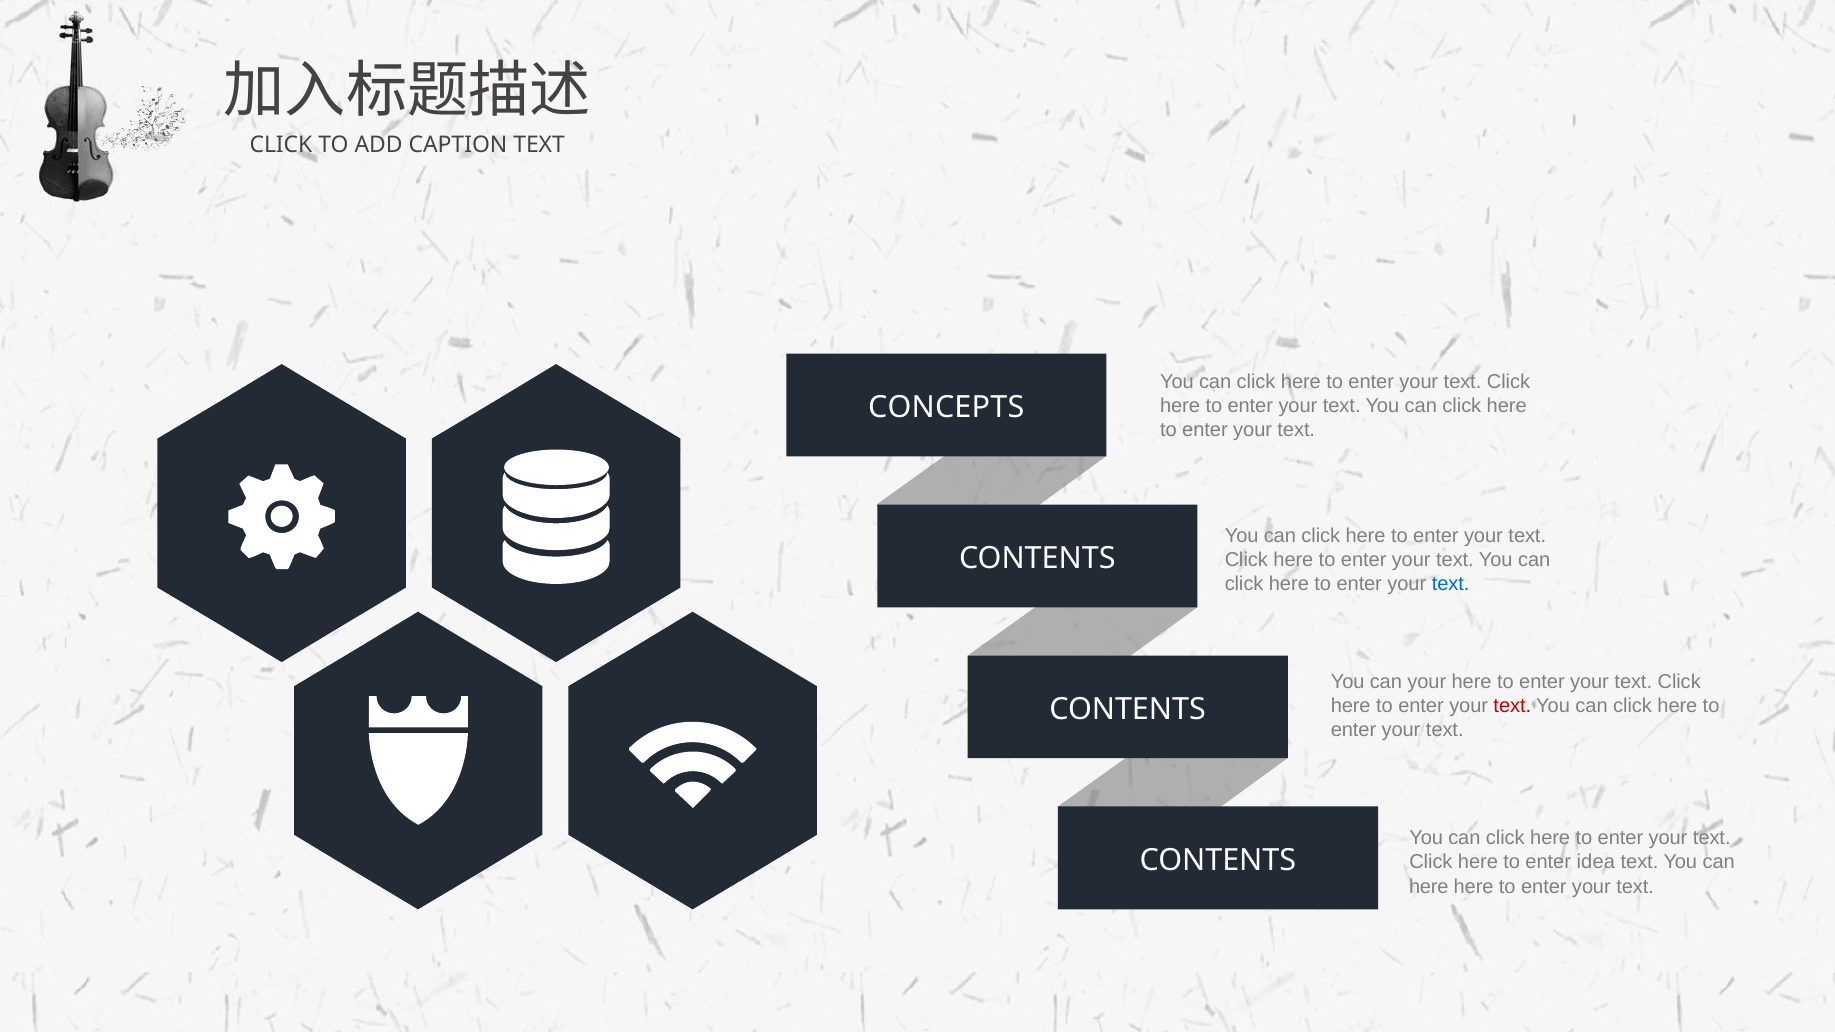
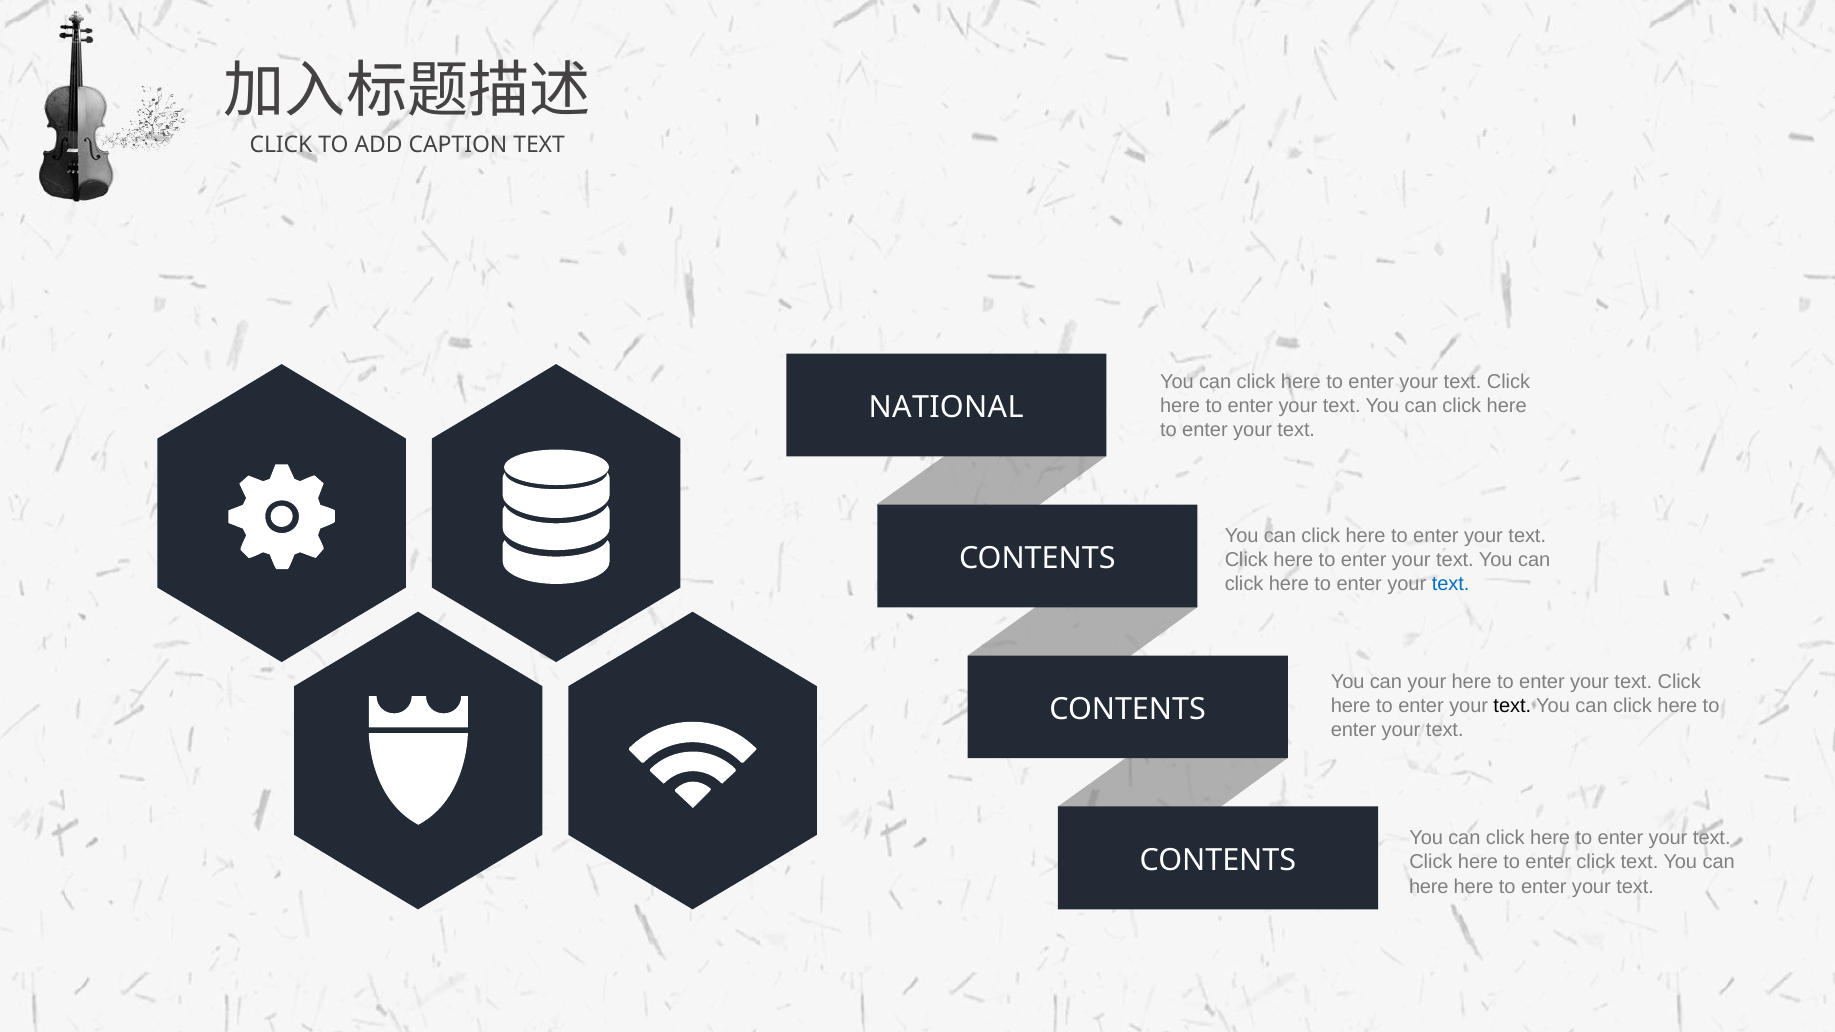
CONCEPTS: CONCEPTS -> NATIONAL
text at (1512, 706) colour: red -> black
enter idea: idea -> click
